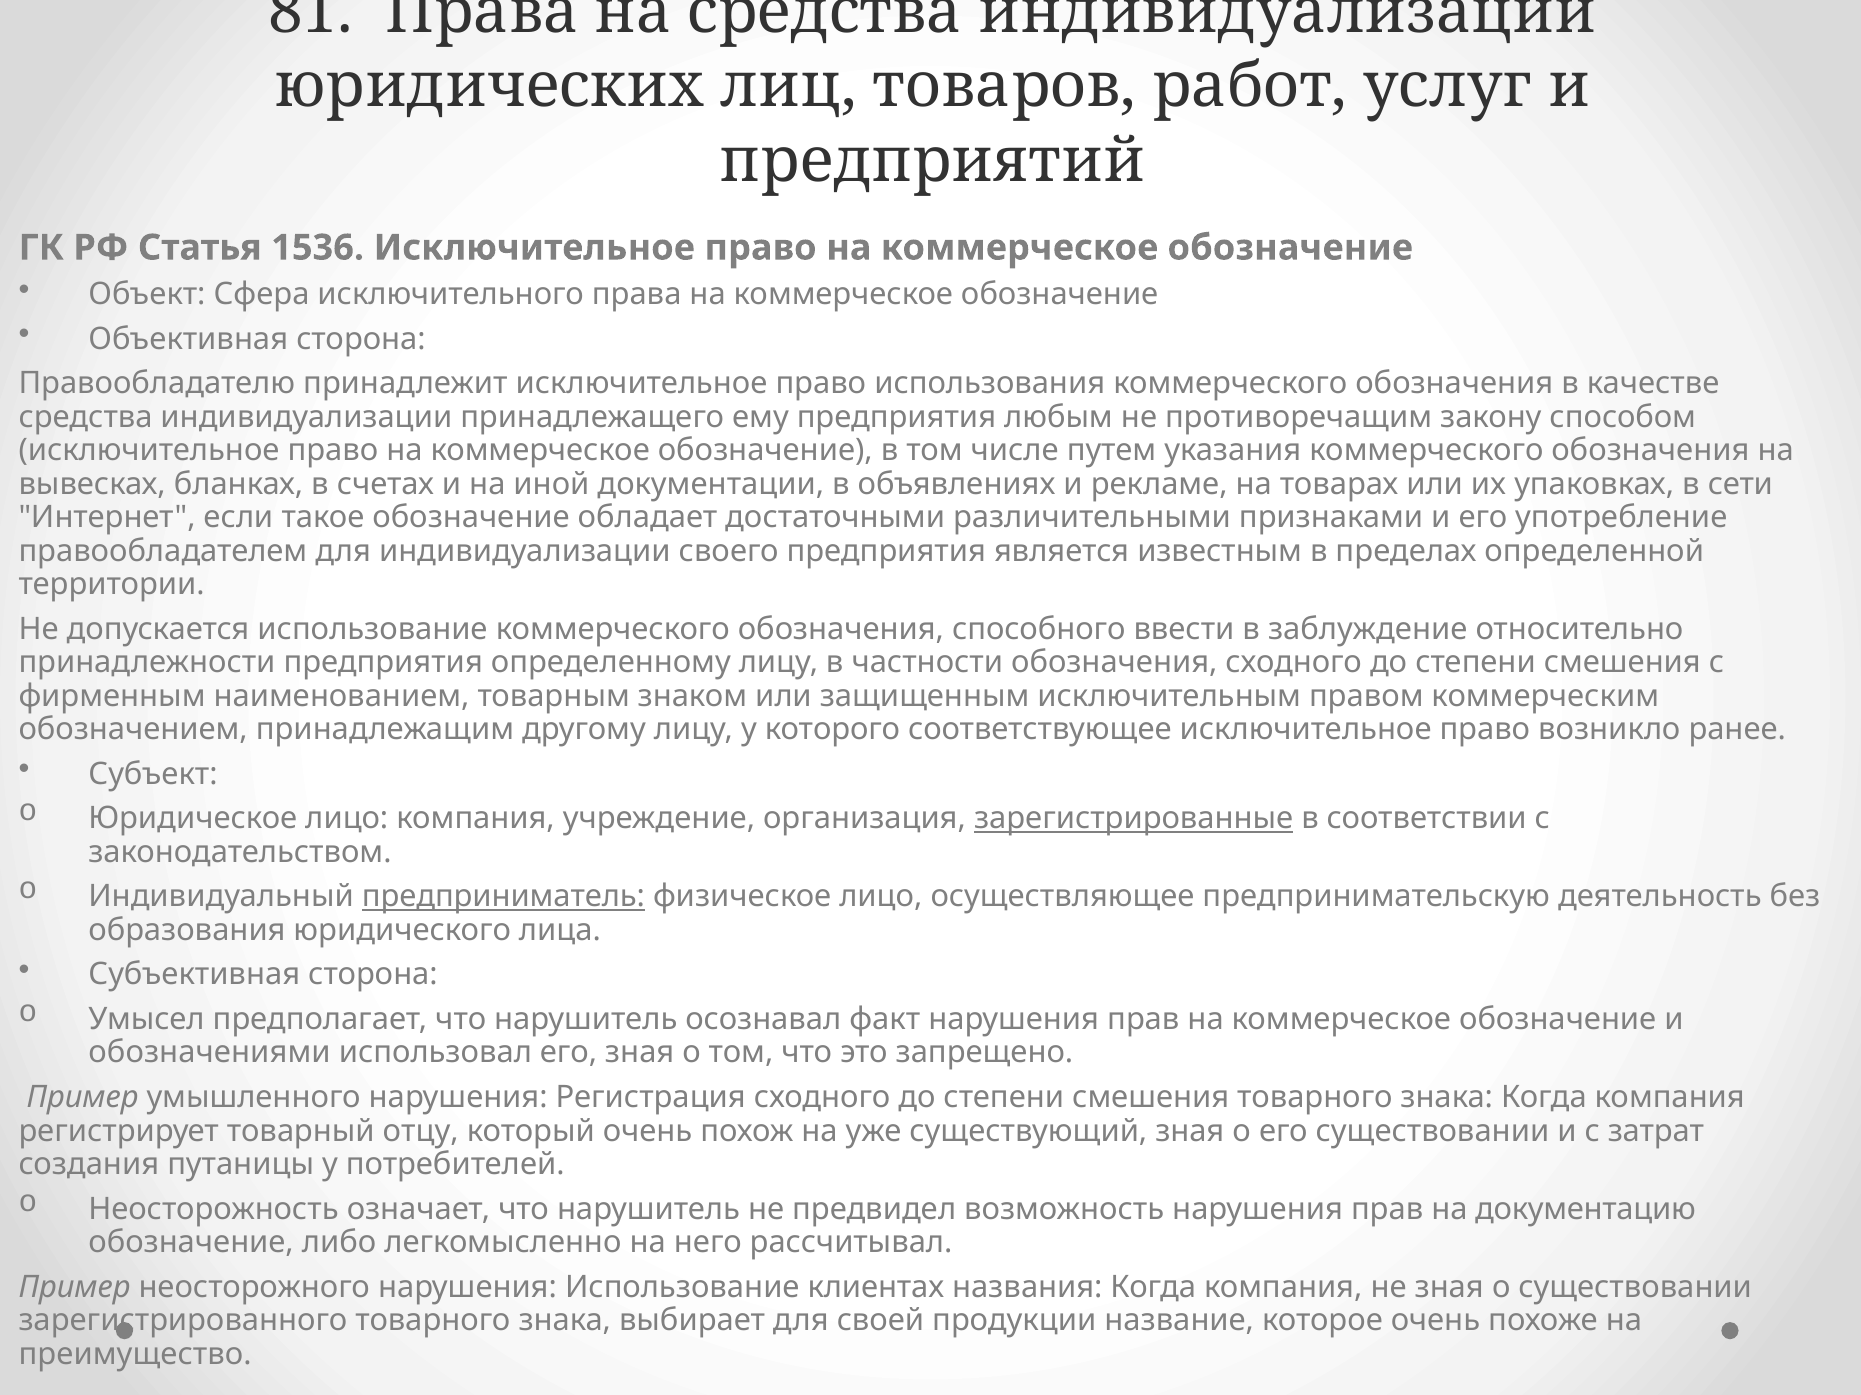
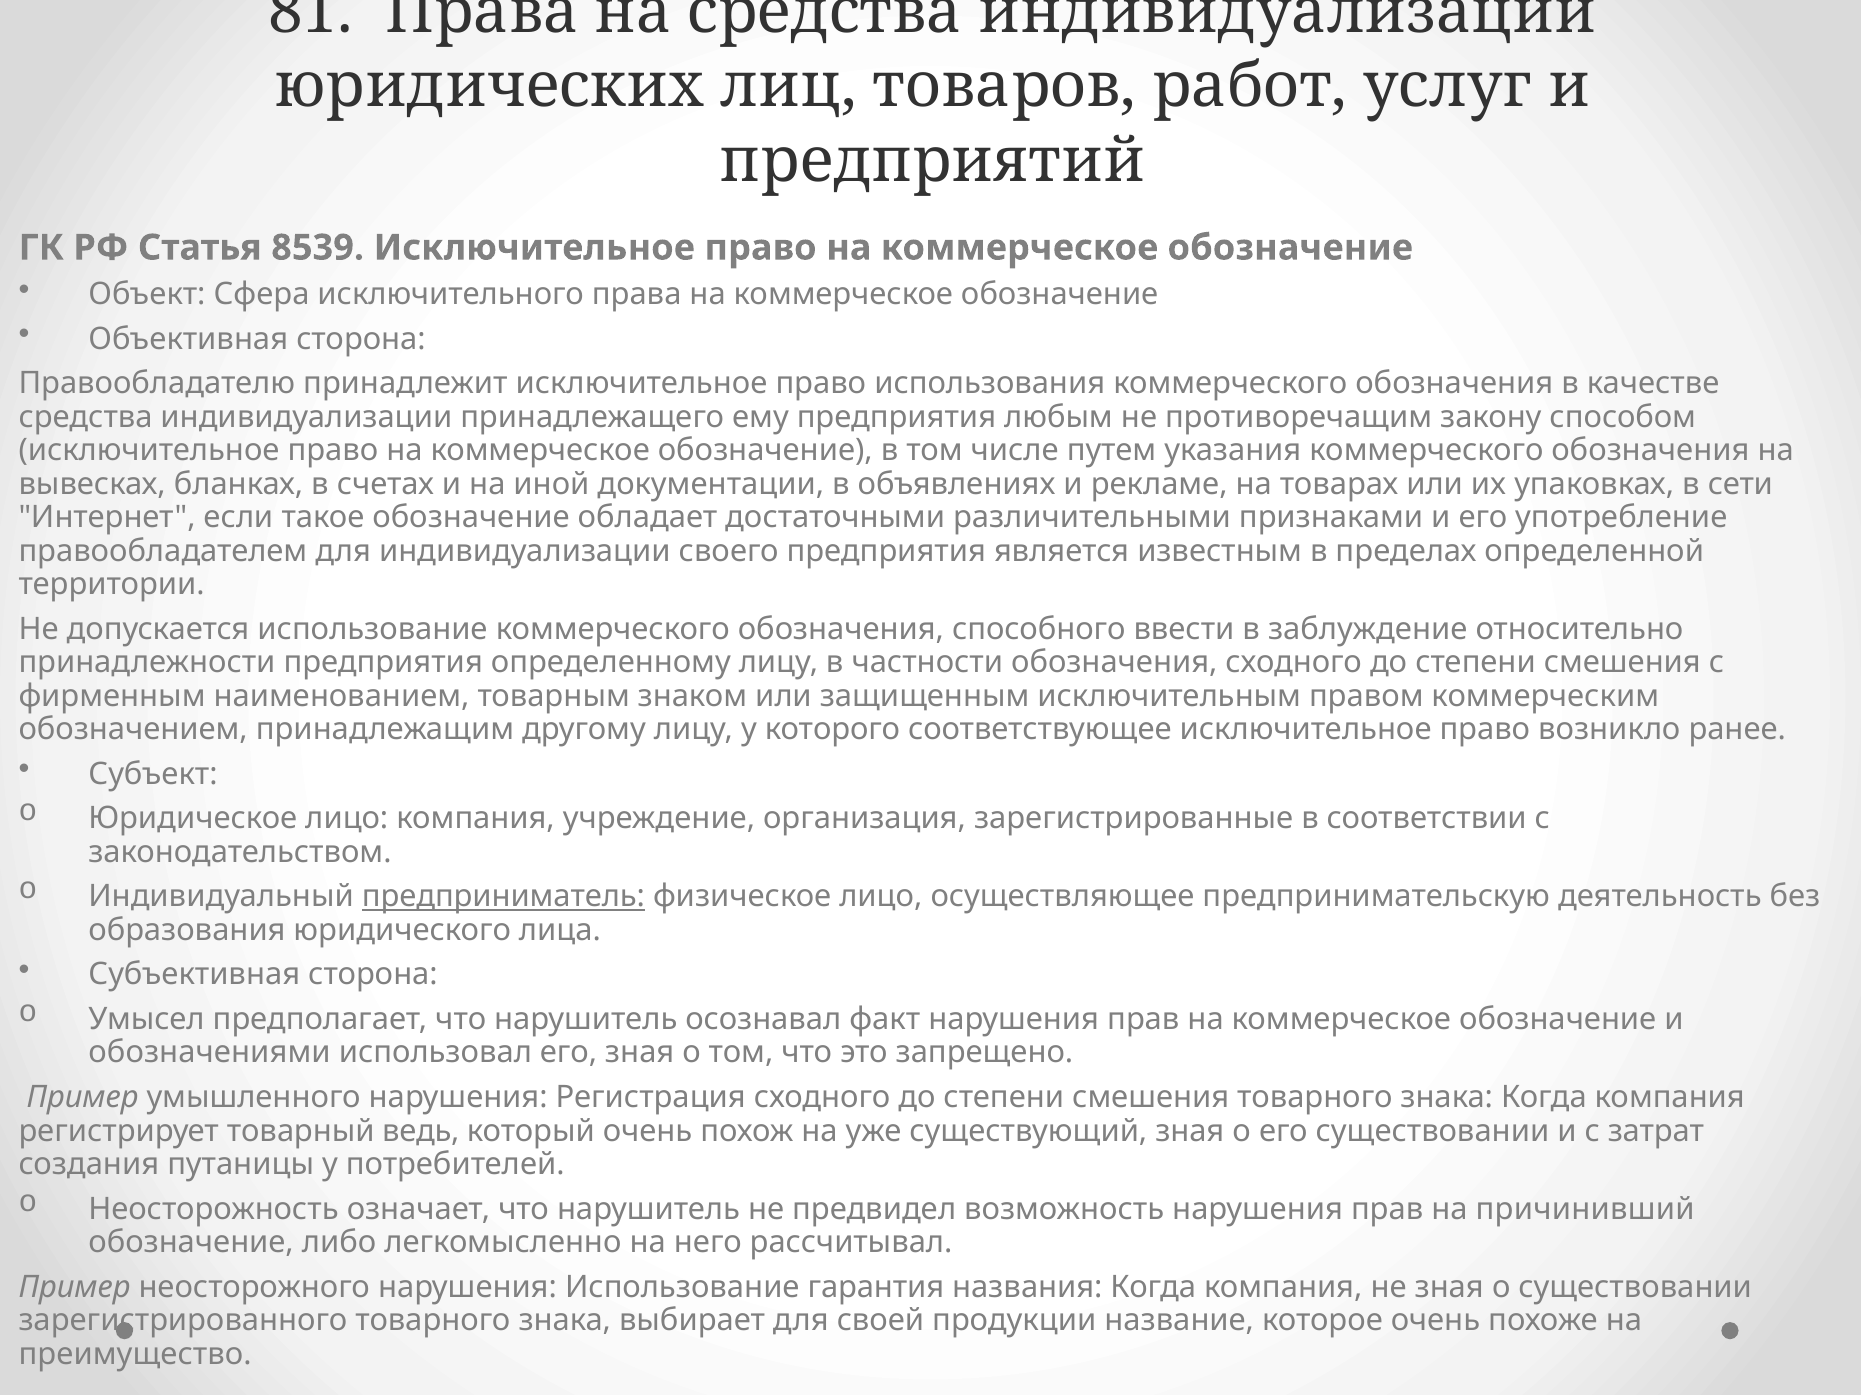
1536: 1536 -> 8539
зарегистрированные underline: present -> none
отцу: отцу -> ведь
документацию: документацию -> причинивший
клиентах: клиентах -> гарантия
